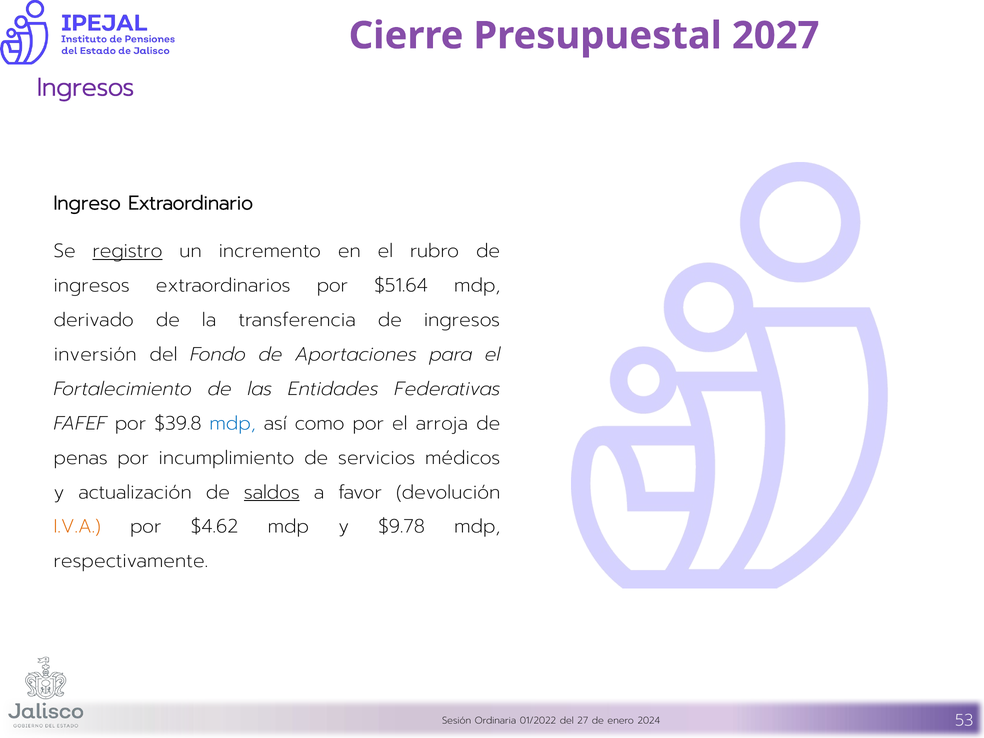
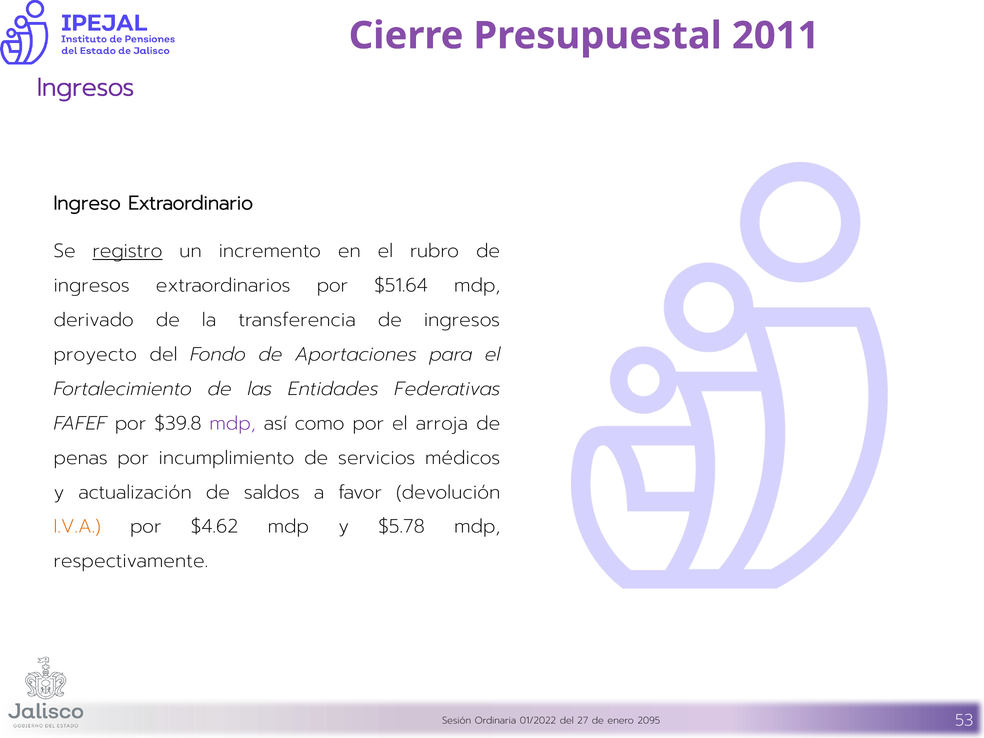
2027: 2027 -> 2011
inversión: inversión -> proyecto
mdp at (233, 423) colour: blue -> purple
saldos underline: present -> none
$9.78: $9.78 -> $5.78
2024: 2024 -> 2095
